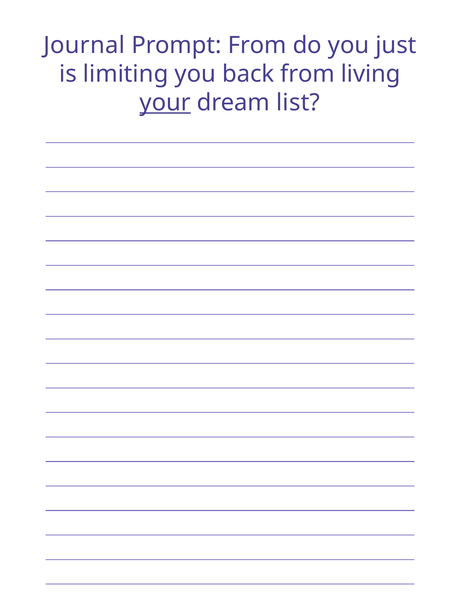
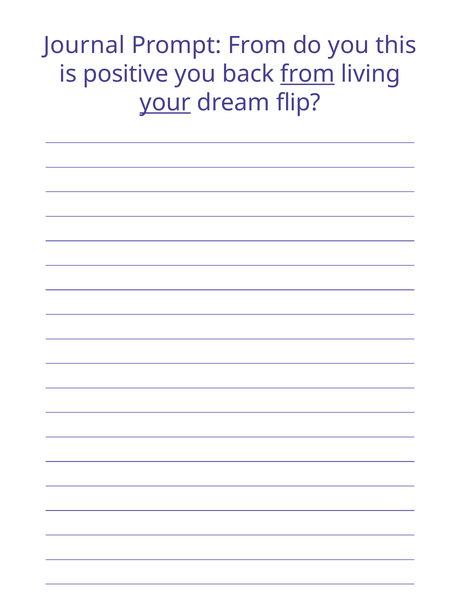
just: just -> this
limiting: limiting -> positive
from at (308, 74) underline: none -> present
list: list -> flip
